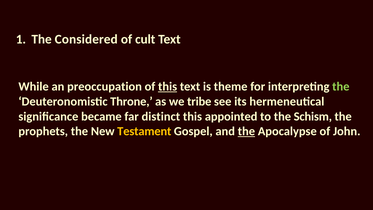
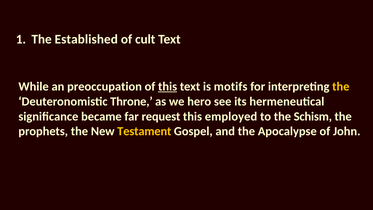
Considered: Considered -> Established
theme: theme -> motifs
the at (341, 86) colour: light green -> yellow
tribe: tribe -> hero
distinct: distinct -> request
appointed: appointed -> employed
the at (246, 131) underline: present -> none
